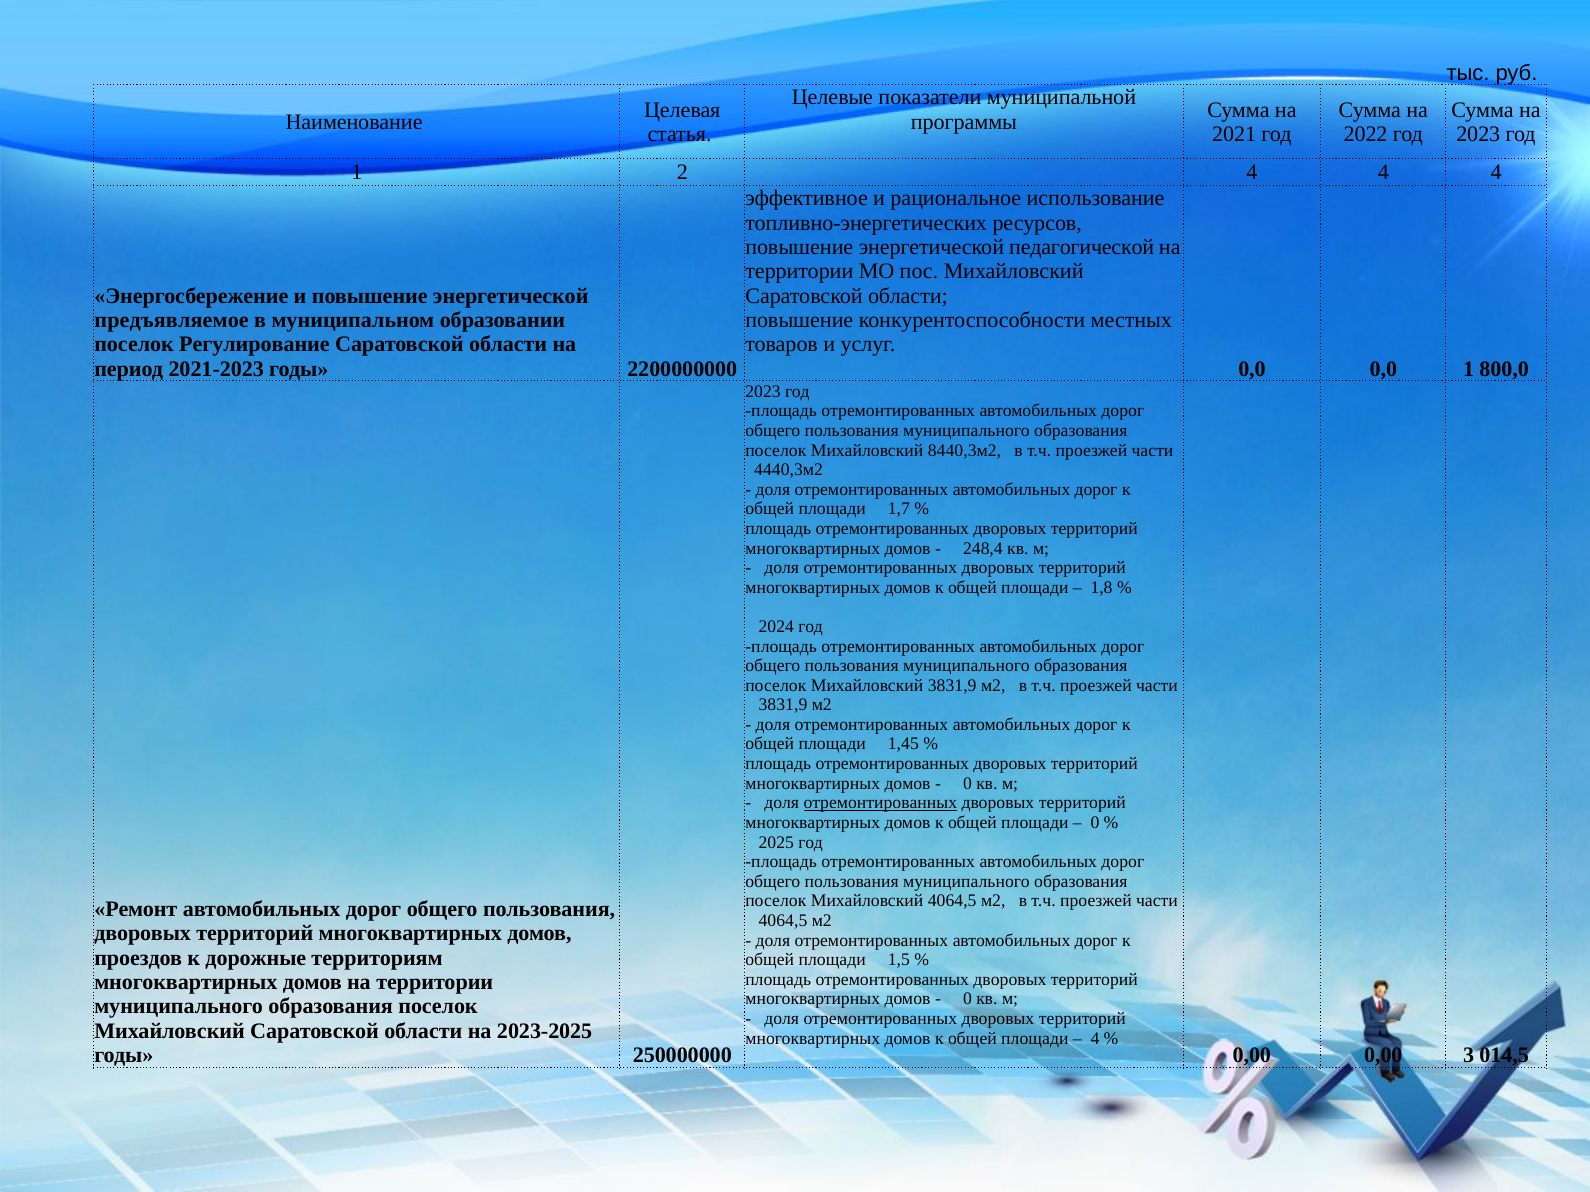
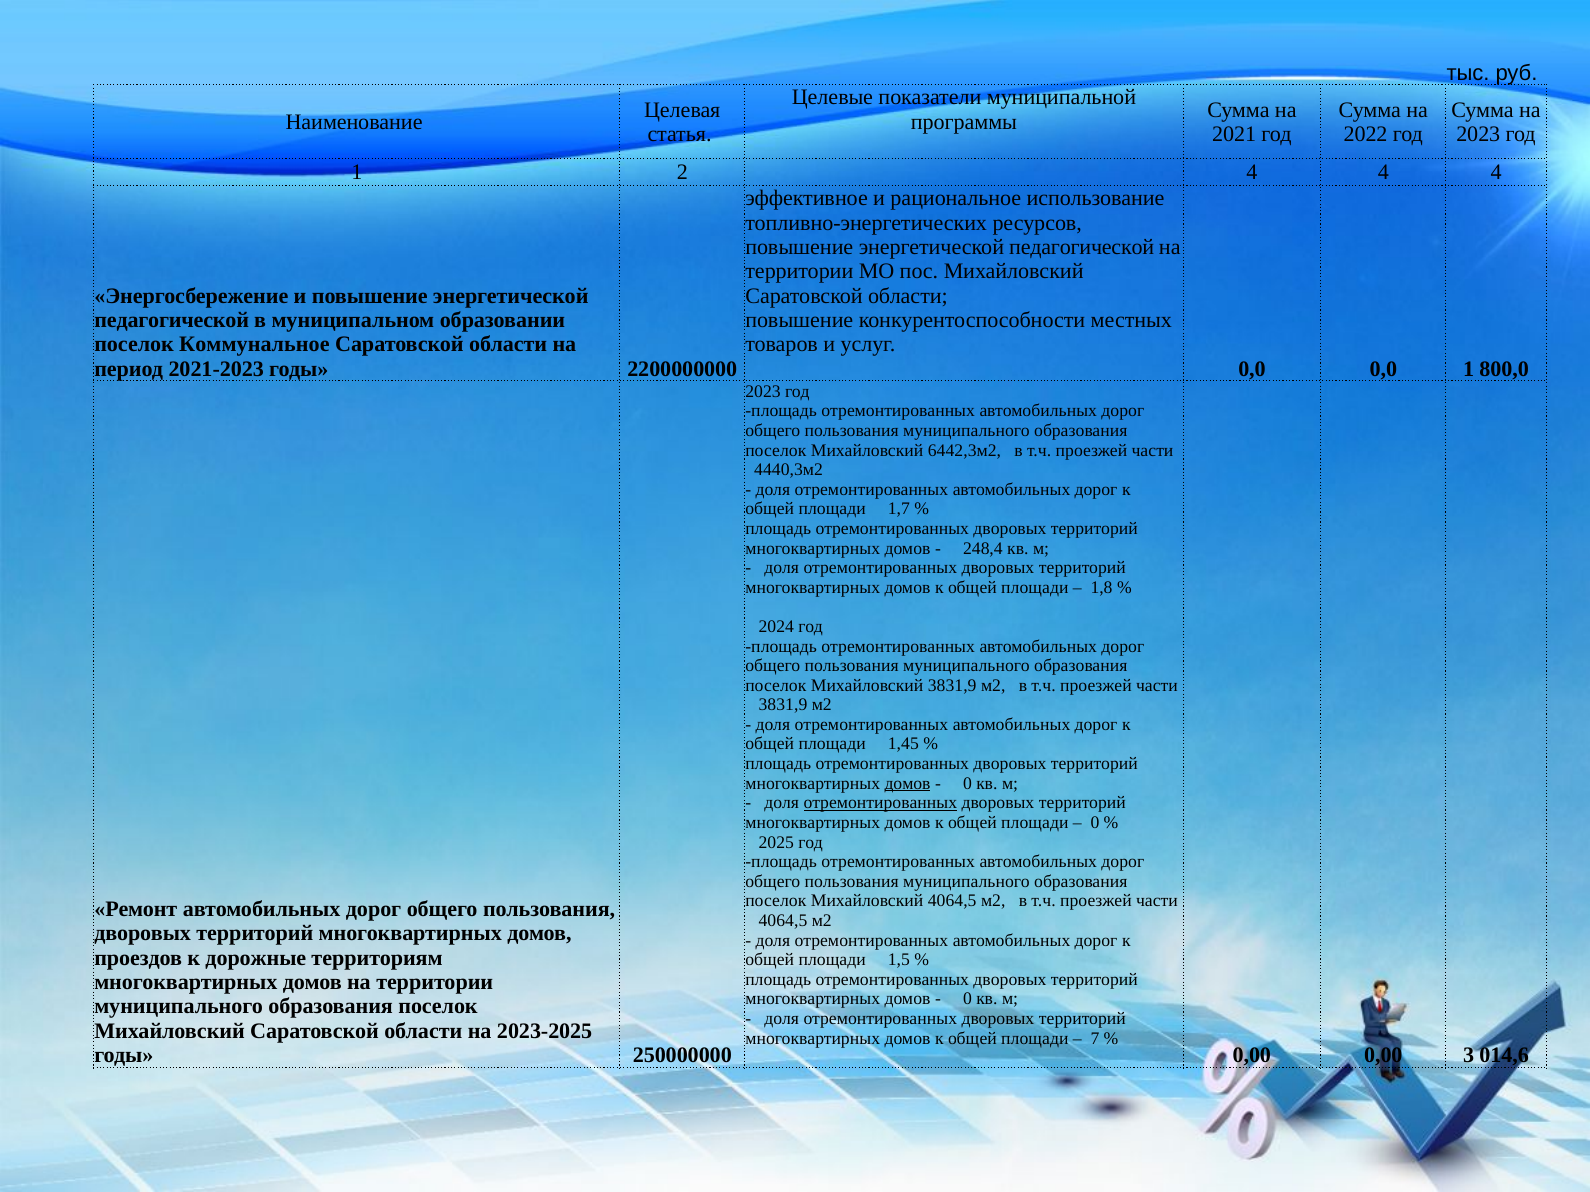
предъявляемое at (172, 320): предъявляемое -> педагогической
Регулирование: Регулирование -> Коммунальное
8440,3м2: 8440,3м2 -> 6442,3м2
домов at (908, 784) underline: none -> present
4 at (1095, 1039): 4 -> 7
014,5: 014,5 -> 014,6
